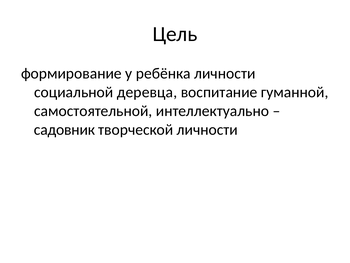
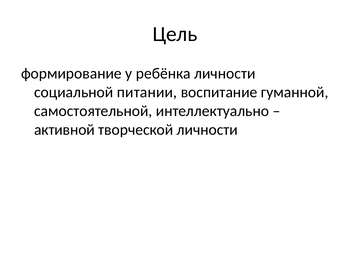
деревца: деревца -> питании
садовник: садовник -> активной
